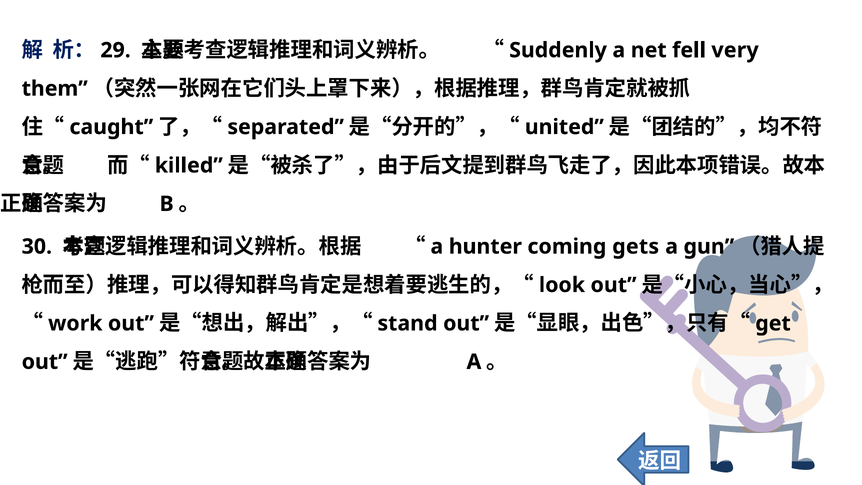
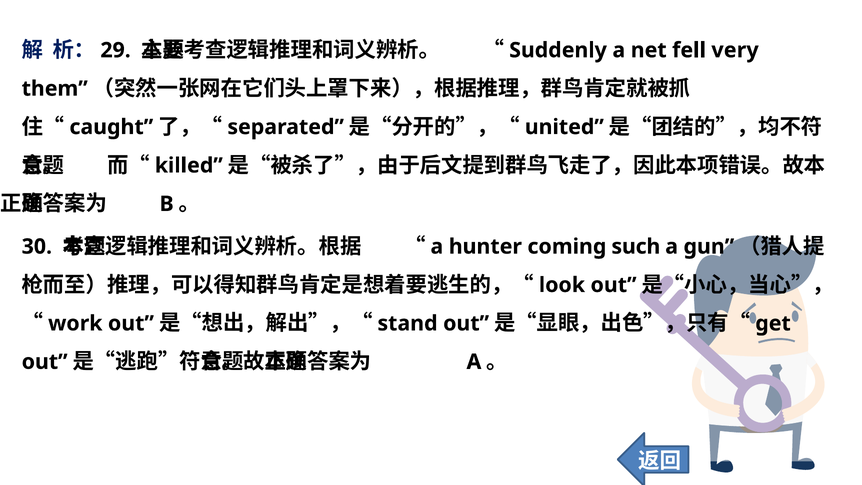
gets: gets -> such
